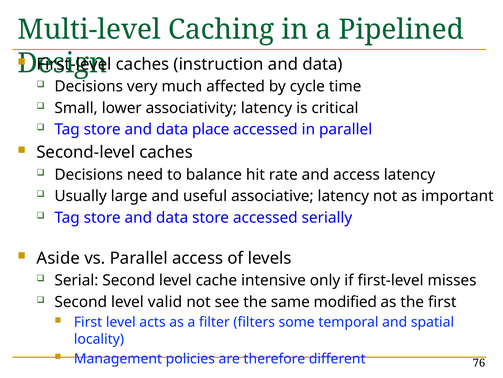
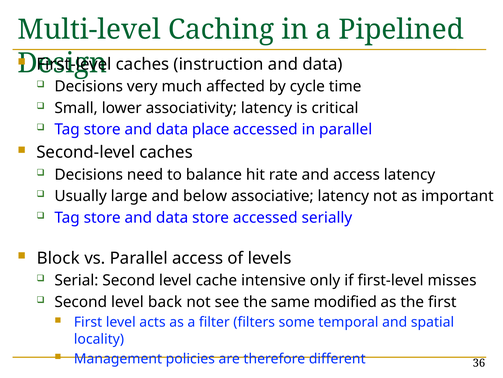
useful: useful -> below
Aside: Aside -> Block
valid: valid -> back
76: 76 -> 36
